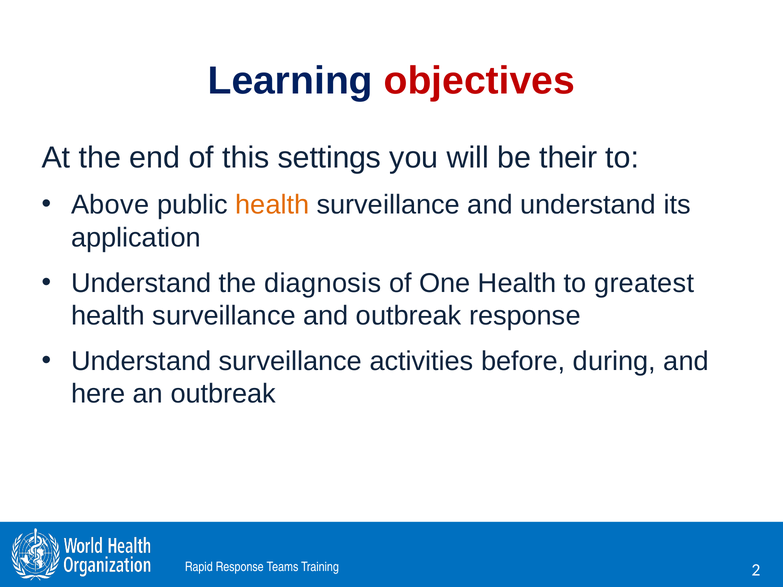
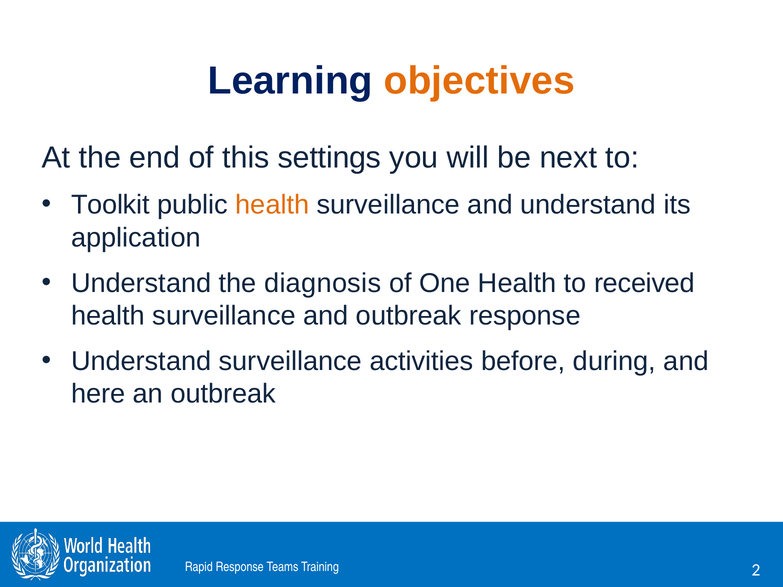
objectives colour: red -> orange
their: their -> next
Above: Above -> Toolkit
greatest: greatest -> received
